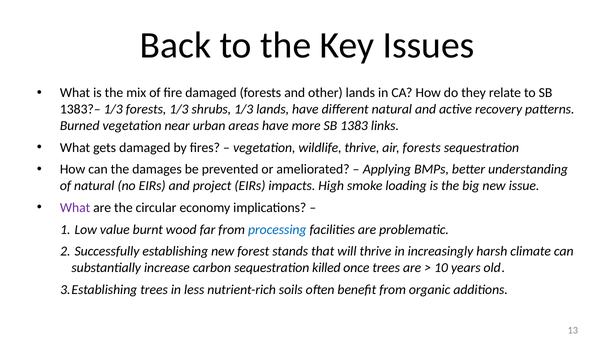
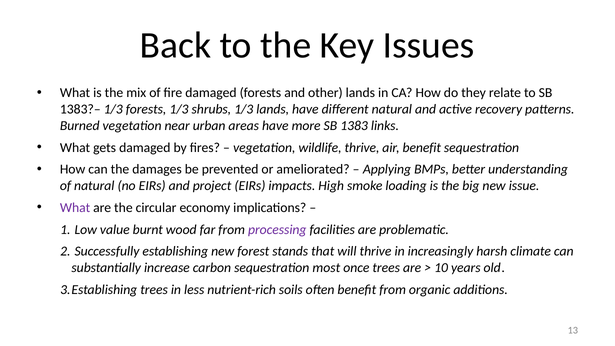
air forests: forests -> benefit
processing colour: blue -> purple
killed: killed -> most
